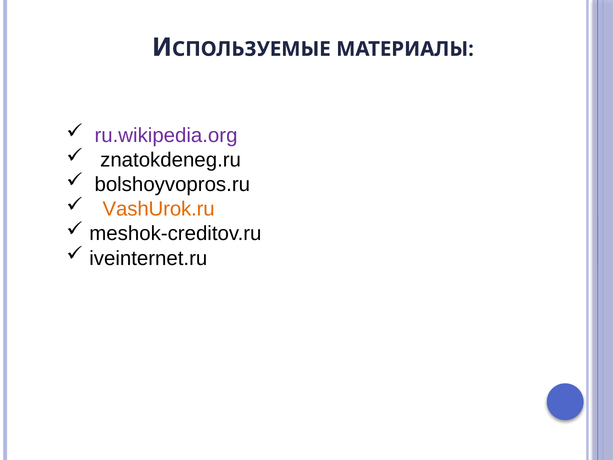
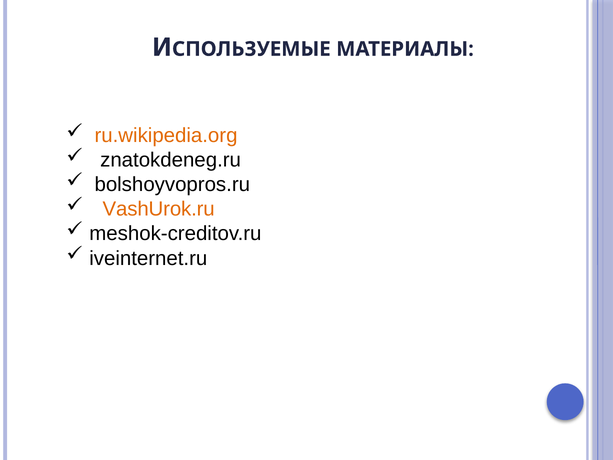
ru.wikipedia.org colour: purple -> orange
